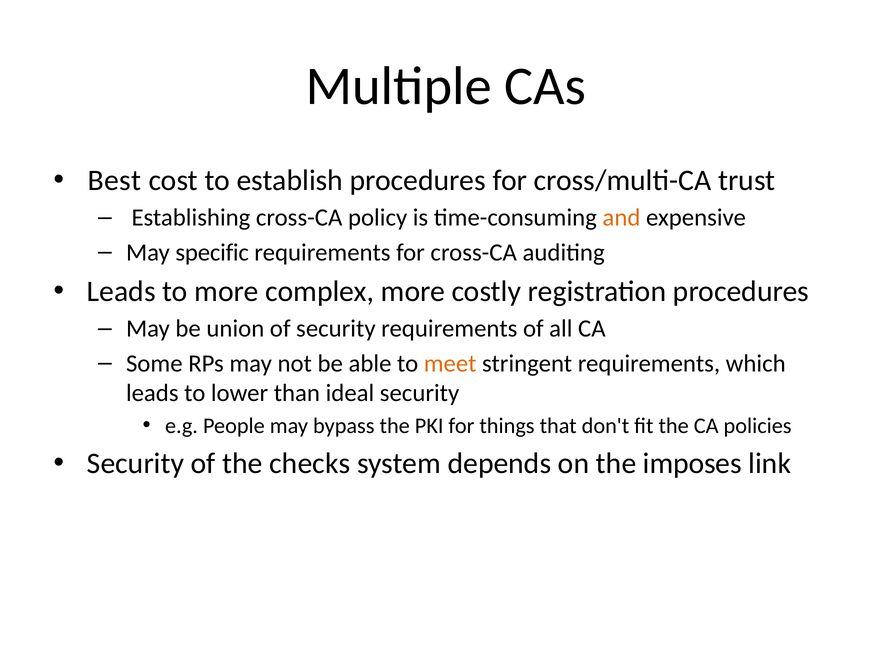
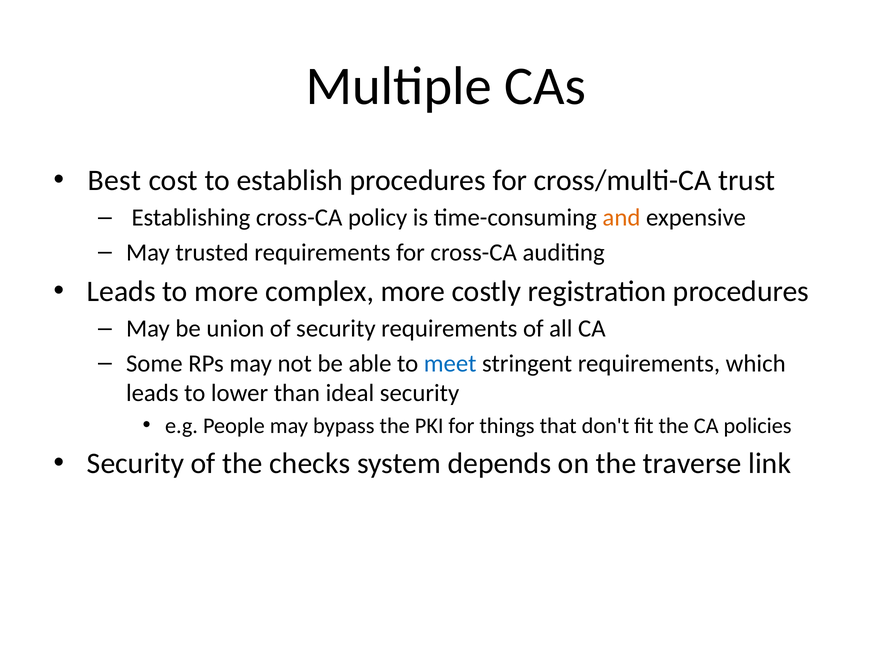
specific: specific -> trusted
meet colour: orange -> blue
imposes: imposes -> traverse
